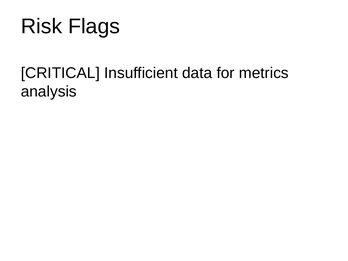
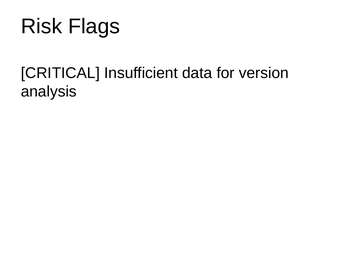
metrics: metrics -> version
